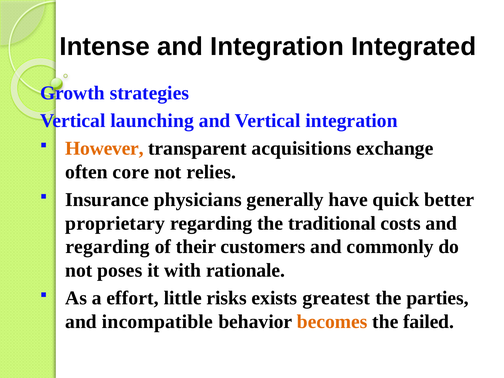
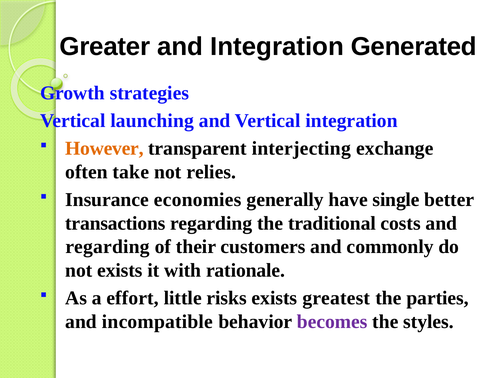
Intense: Intense -> Greater
Integrated: Integrated -> Generated
acquisitions: acquisitions -> interjecting
core: core -> take
physicians: physicians -> economies
quick: quick -> single
proprietary: proprietary -> transactions
not poses: poses -> exists
becomes colour: orange -> purple
failed: failed -> styles
